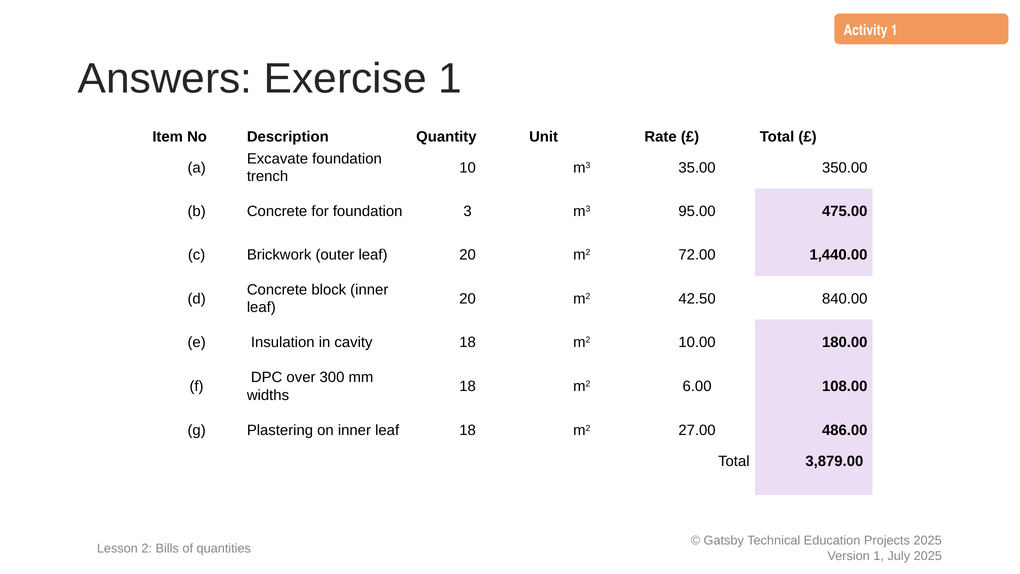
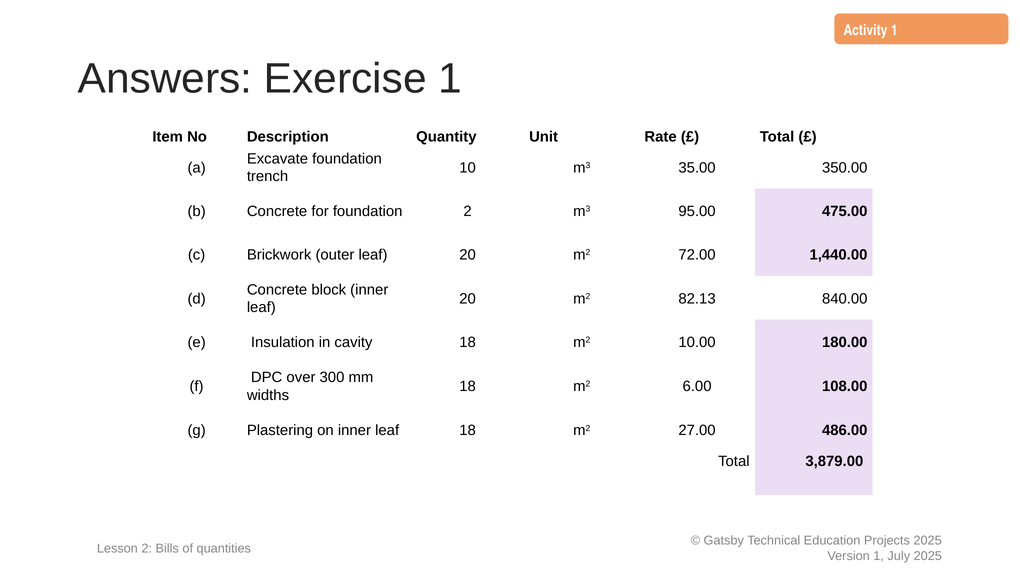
foundation 3: 3 -> 2
42.50: 42.50 -> 82.13
